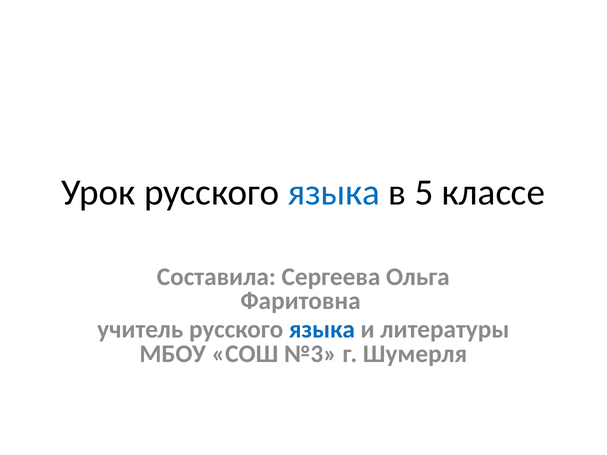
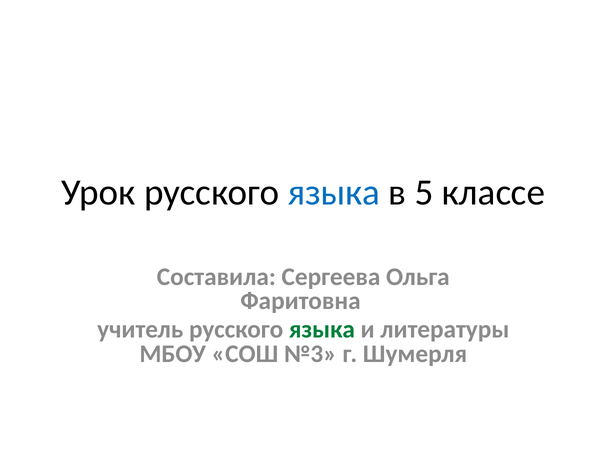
языка at (322, 330) colour: blue -> green
